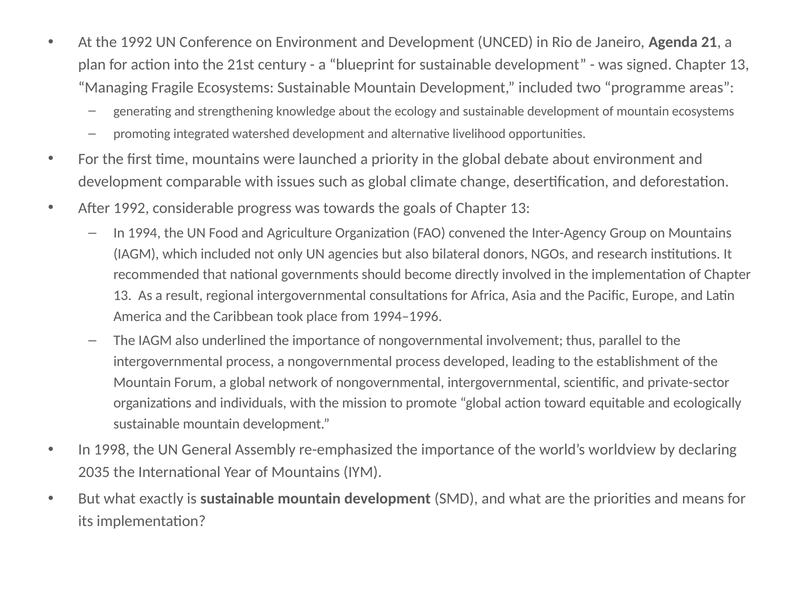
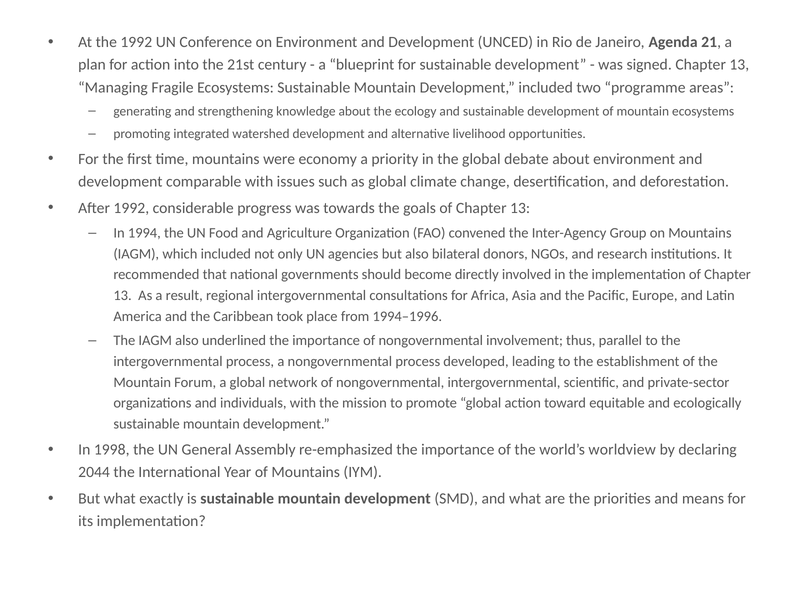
launched: launched -> economy
2035: 2035 -> 2044
